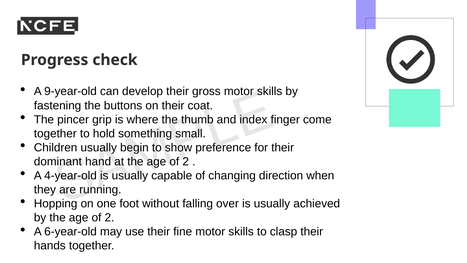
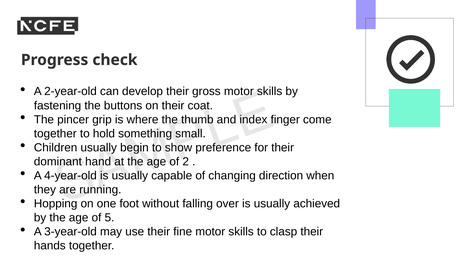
9-year-old: 9-year-old -> 2-year-old
2 at (109, 217): 2 -> 5
6-year-old: 6-year-old -> 3-year-old
